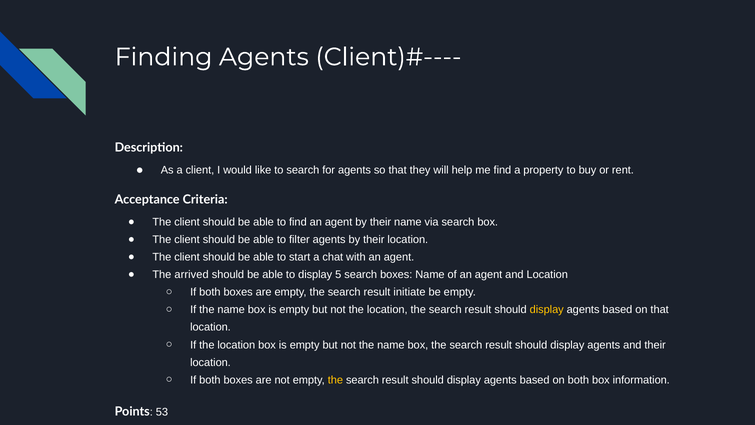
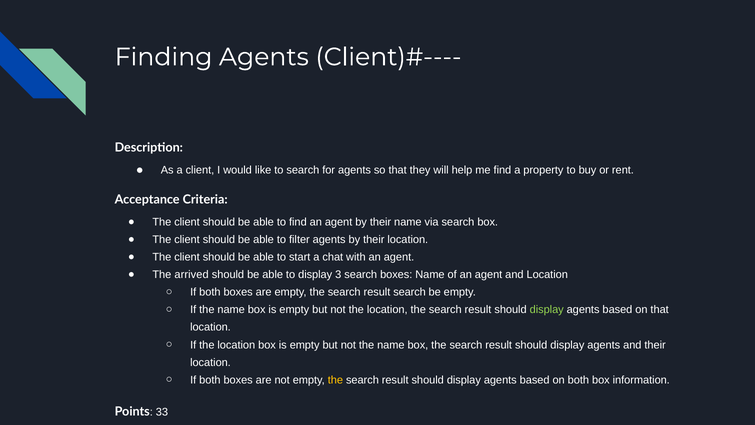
5: 5 -> 3
result initiate: initiate -> search
display at (547, 310) colour: yellow -> light green
53: 53 -> 33
